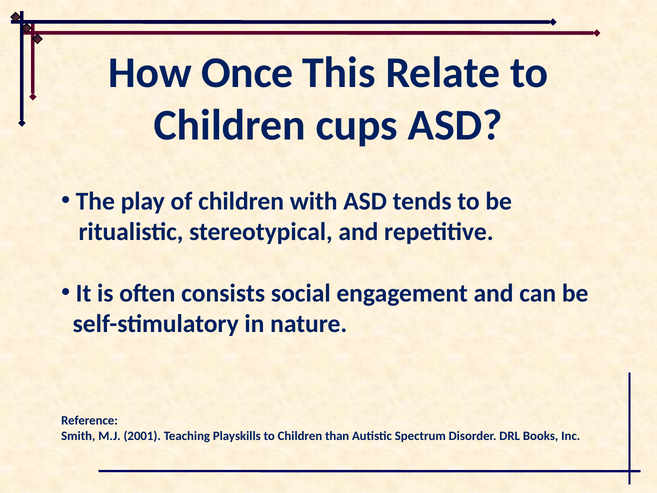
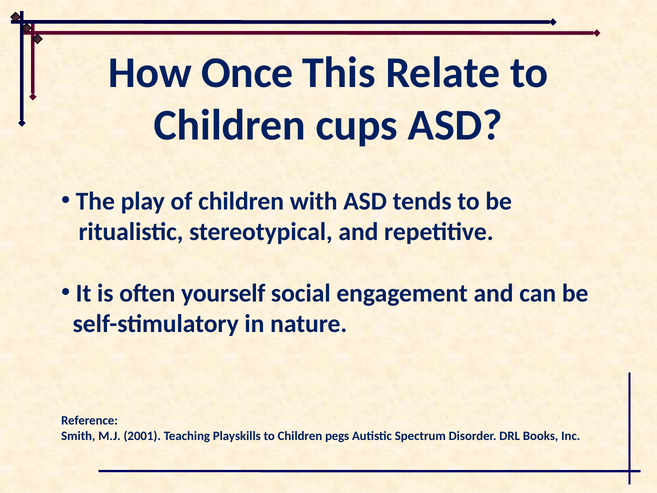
consists: consists -> yourself
than: than -> pegs
